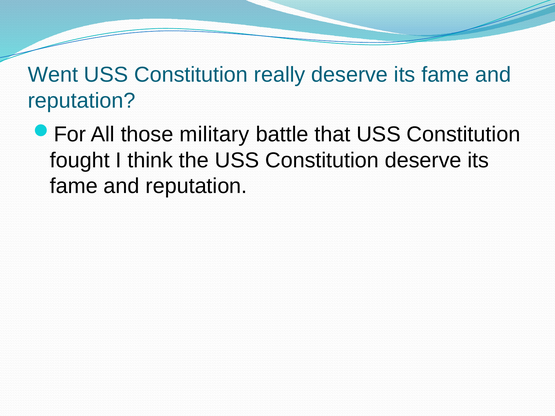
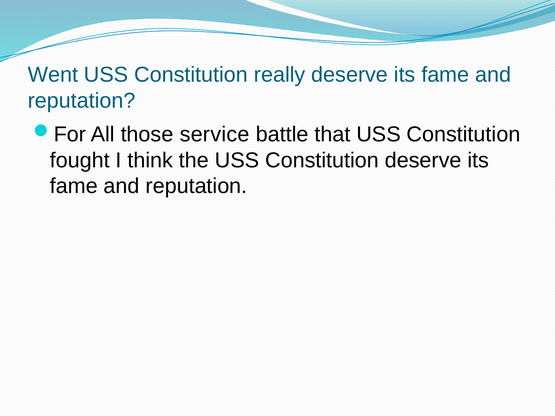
military: military -> service
